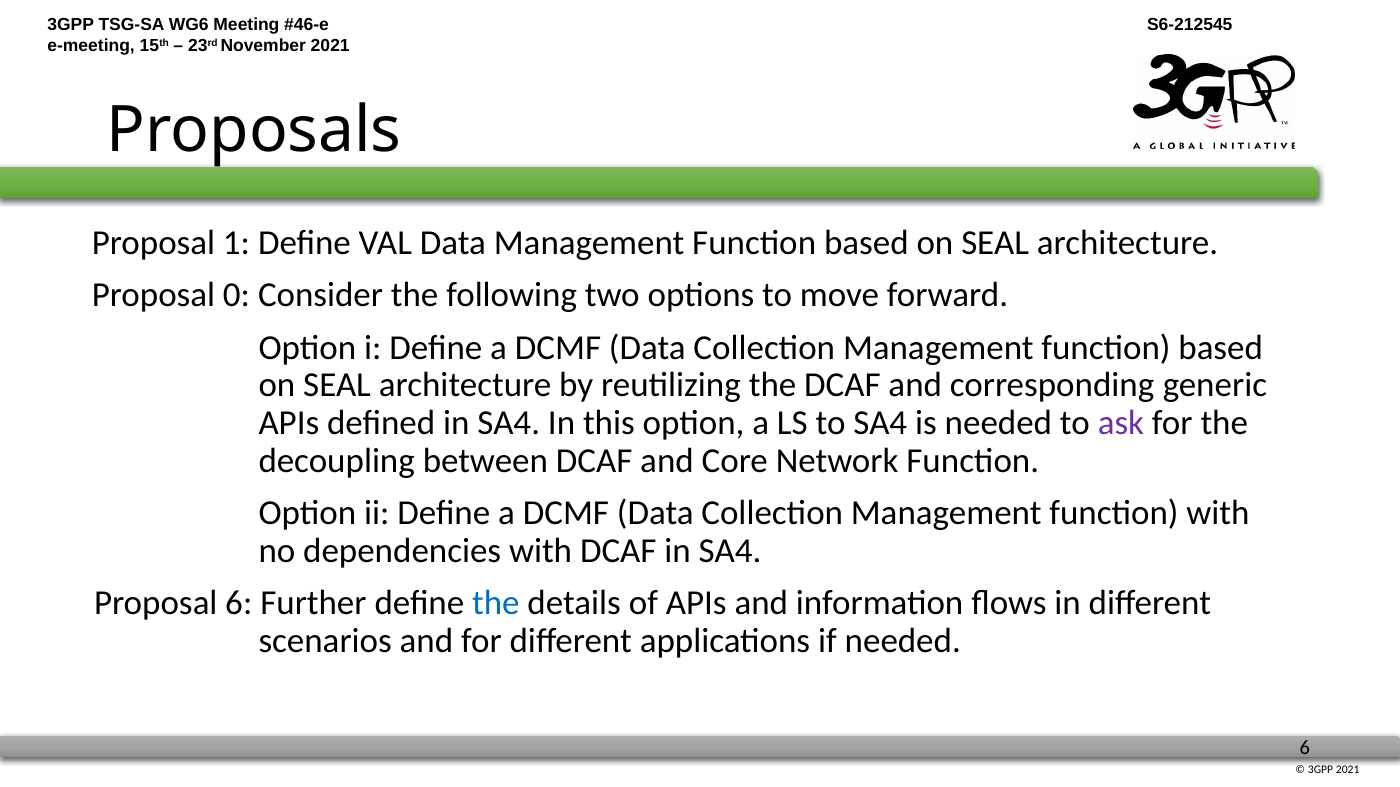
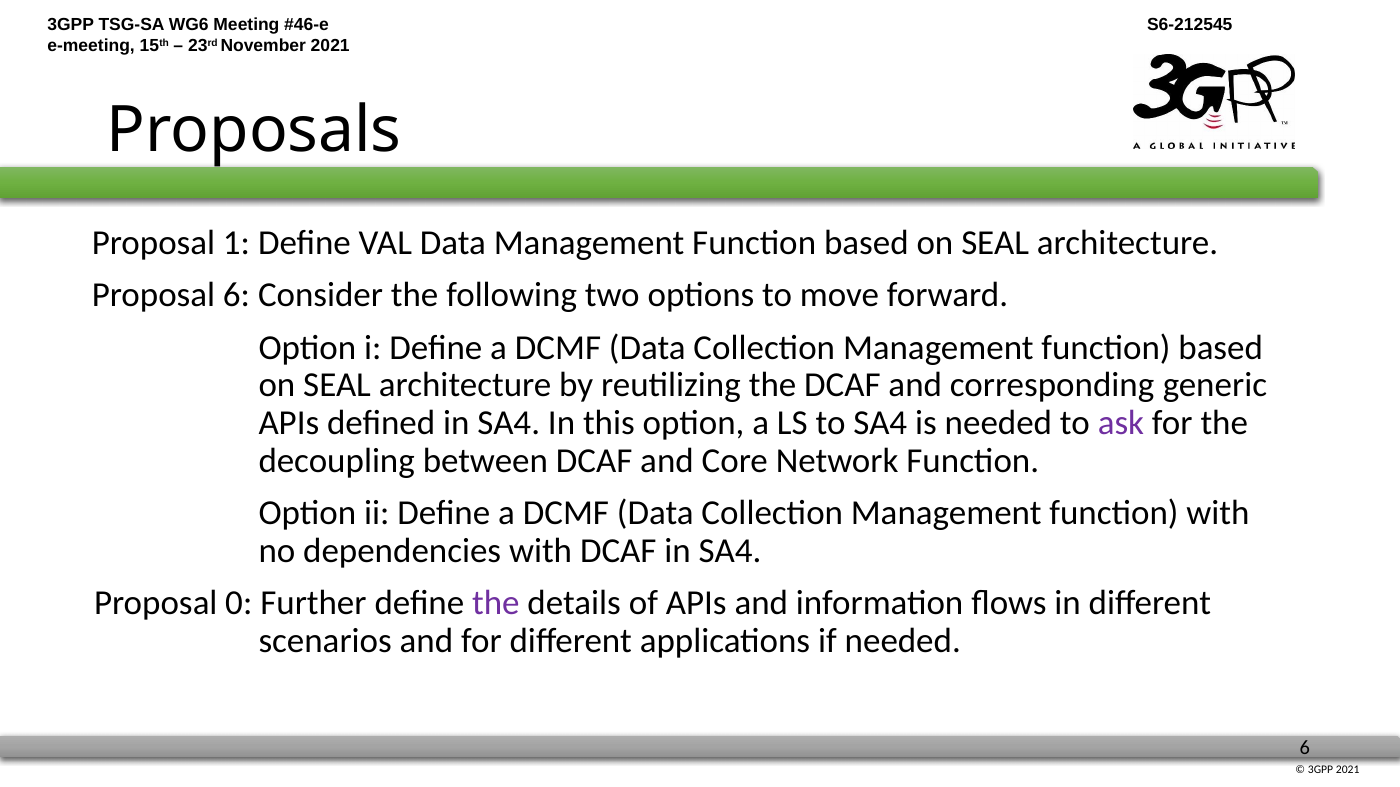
Proposal 0: 0 -> 6
Proposal 6: 6 -> 0
the at (496, 604) colour: blue -> purple
